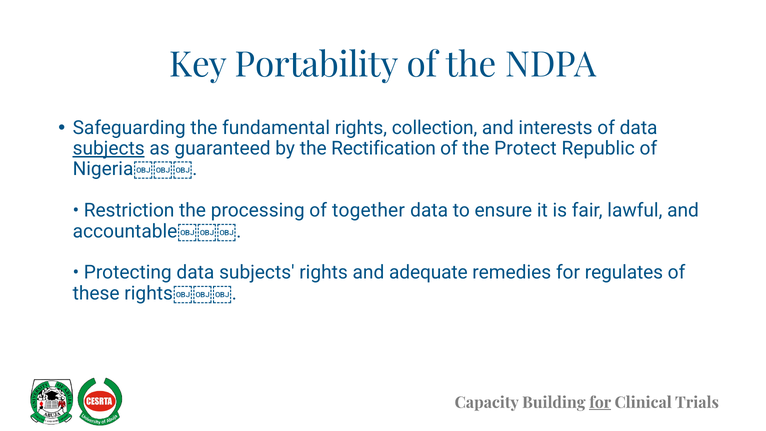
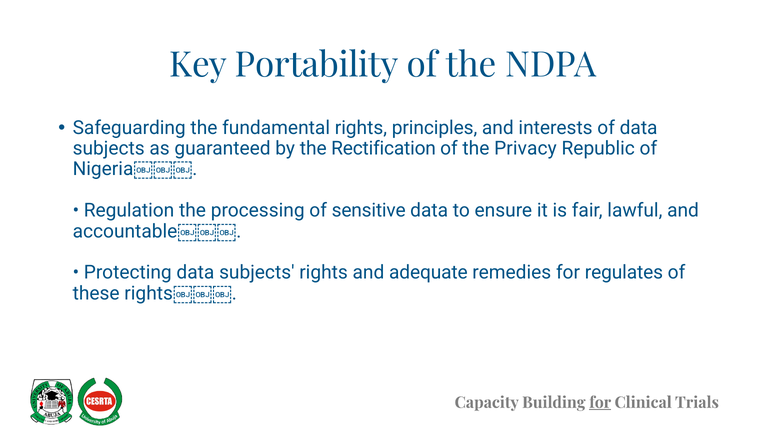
collection: collection -> principles
subjects at (109, 148) underline: present -> none
Protect: Protect -> Privacy
Restriction: Restriction -> Regulation
together: together -> sensitive
